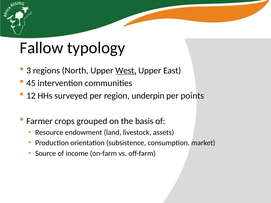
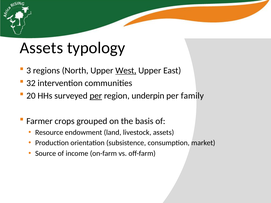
Fallow at (41, 48): Fallow -> Assets
45: 45 -> 32
12: 12 -> 20
per at (96, 96) underline: none -> present
points: points -> family
